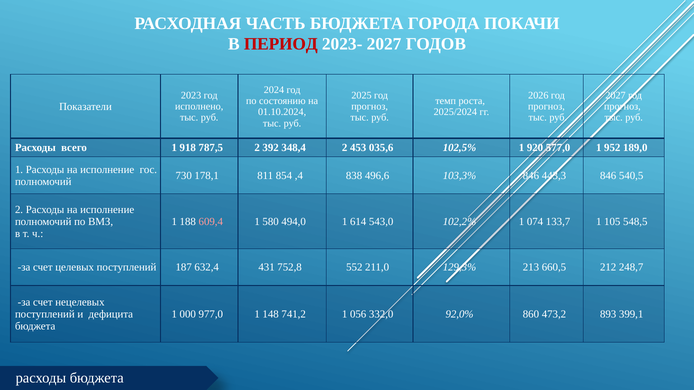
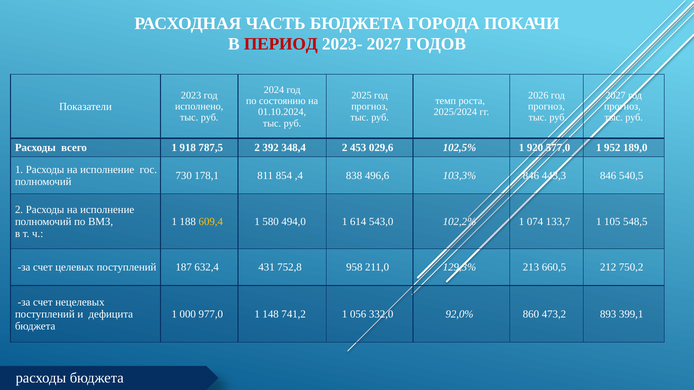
035,6: 035,6 -> 029,6
609,4 colour: pink -> yellow
552: 552 -> 958
248,7: 248,7 -> 750,2
